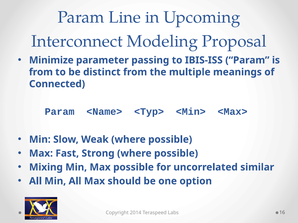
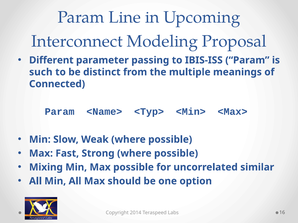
Minimize: Minimize -> Different
from at (41, 72): from -> such
